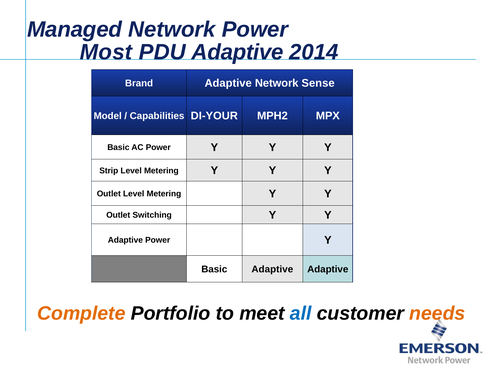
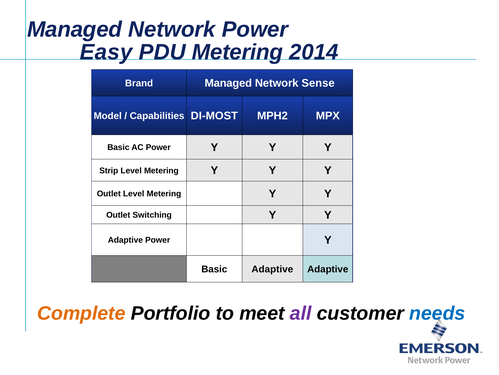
Most: Most -> Easy
PDU Adaptive: Adaptive -> Metering
Brand Adaptive: Adaptive -> Managed
DI-YOUR: DI-YOUR -> DI-MOST
all colour: blue -> purple
needs colour: orange -> blue
